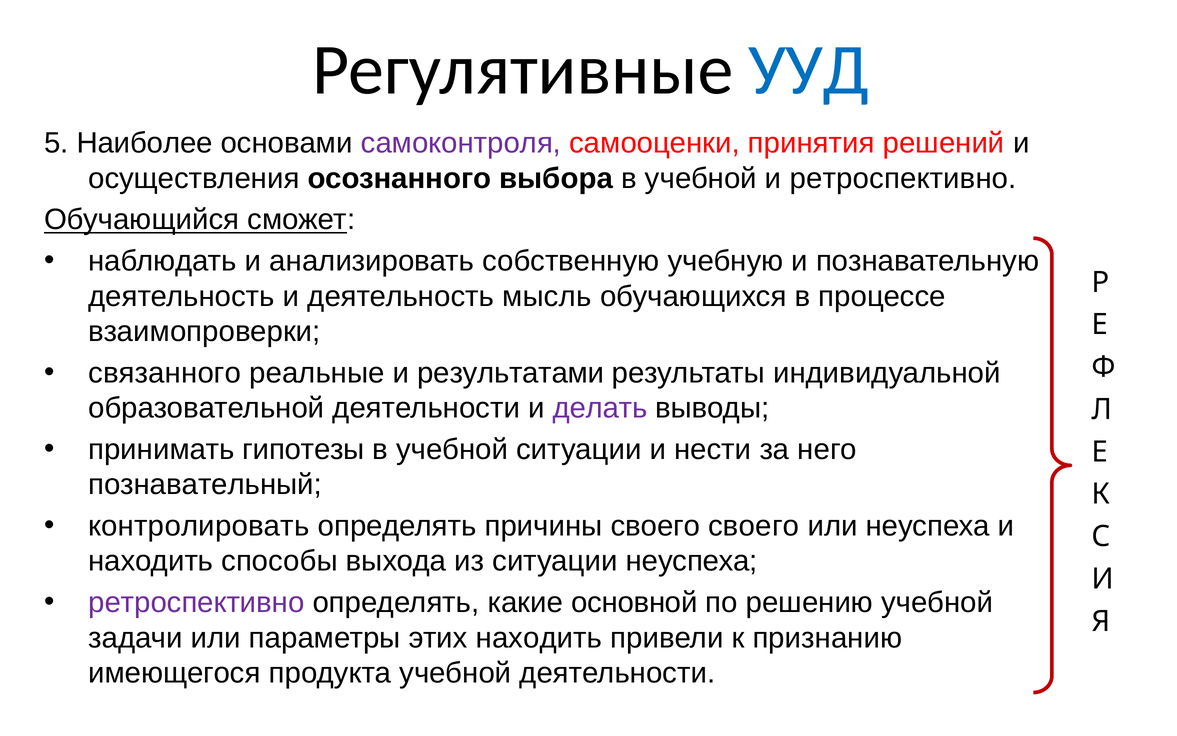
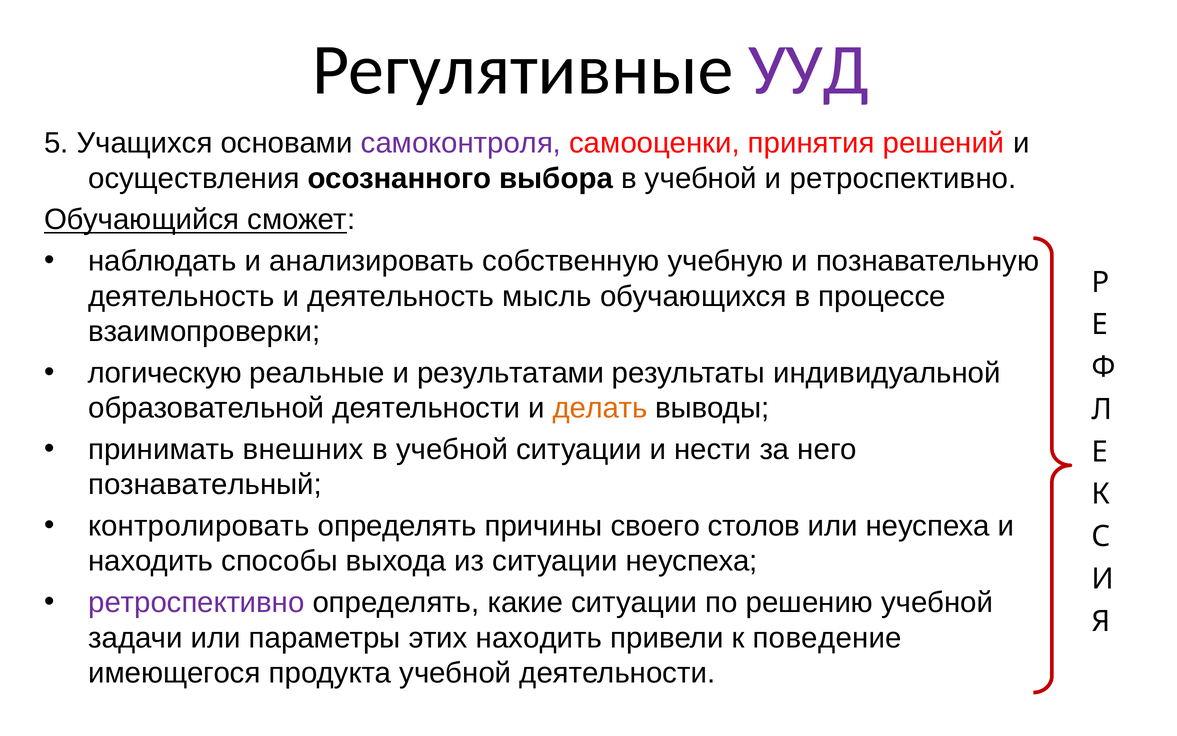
УУД colour: blue -> purple
Наиболее: Наиболее -> Учащихся
связанного: связанного -> логическую
делать colour: purple -> orange
гипотезы: гипотезы -> внешних
своего своего: своего -> столов
какие основной: основной -> ситуации
признанию: признанию -> поведение
